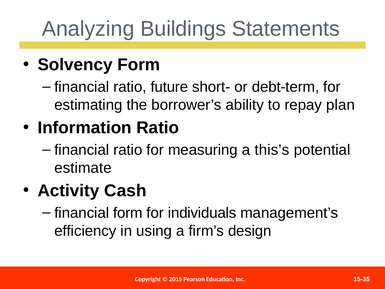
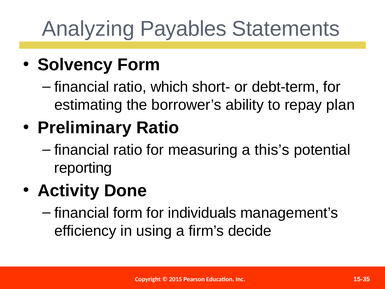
Buildings: Buildings -> Payables
future: future -> which
Information: Information -> Preliminary
estimate: estimate -> reporting
Cash: Cash -> Done
design: design -> decide
